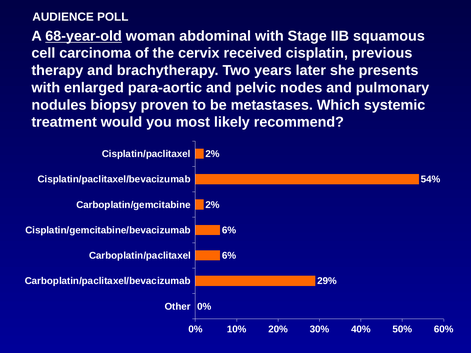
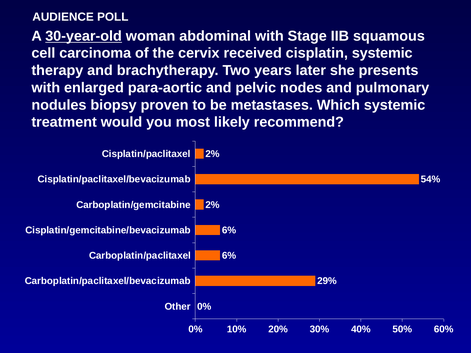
68-year-old: 68-year-old -> 30-year-old
cisplatin previous: previous -> systemic
